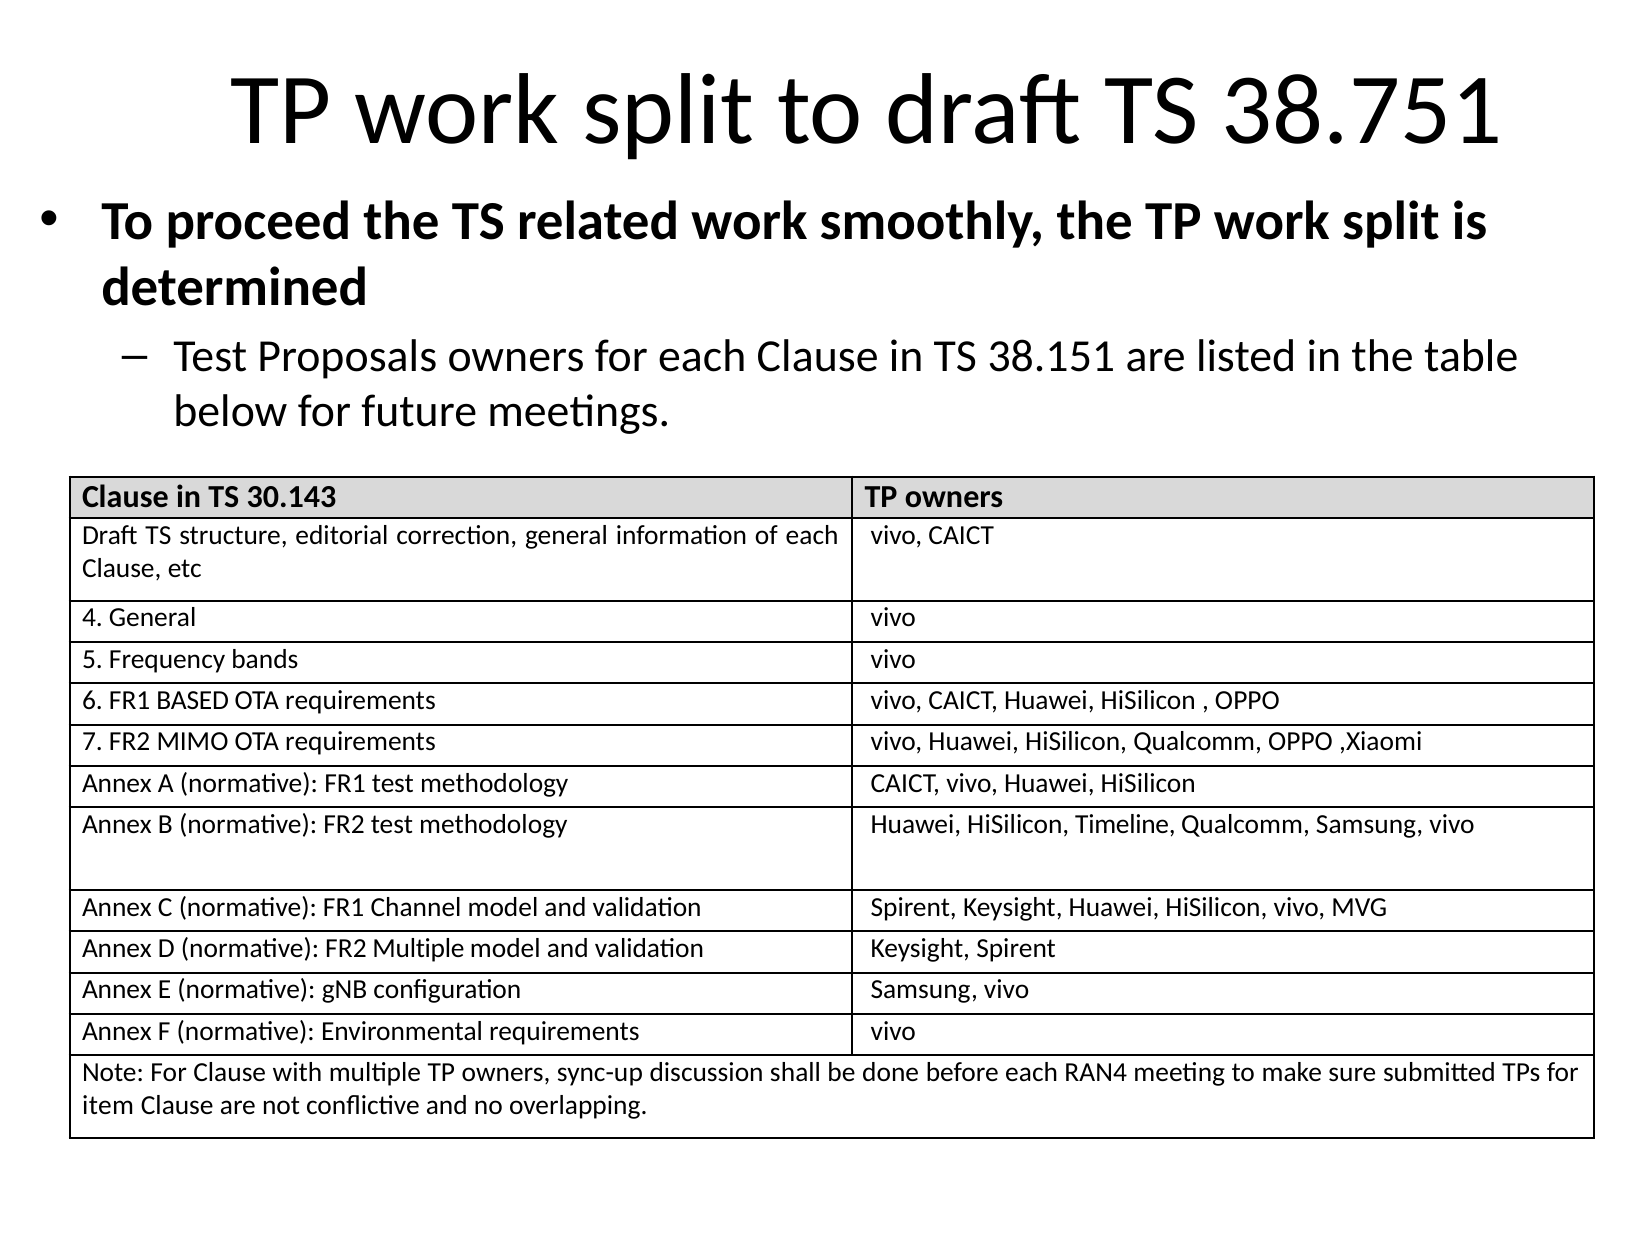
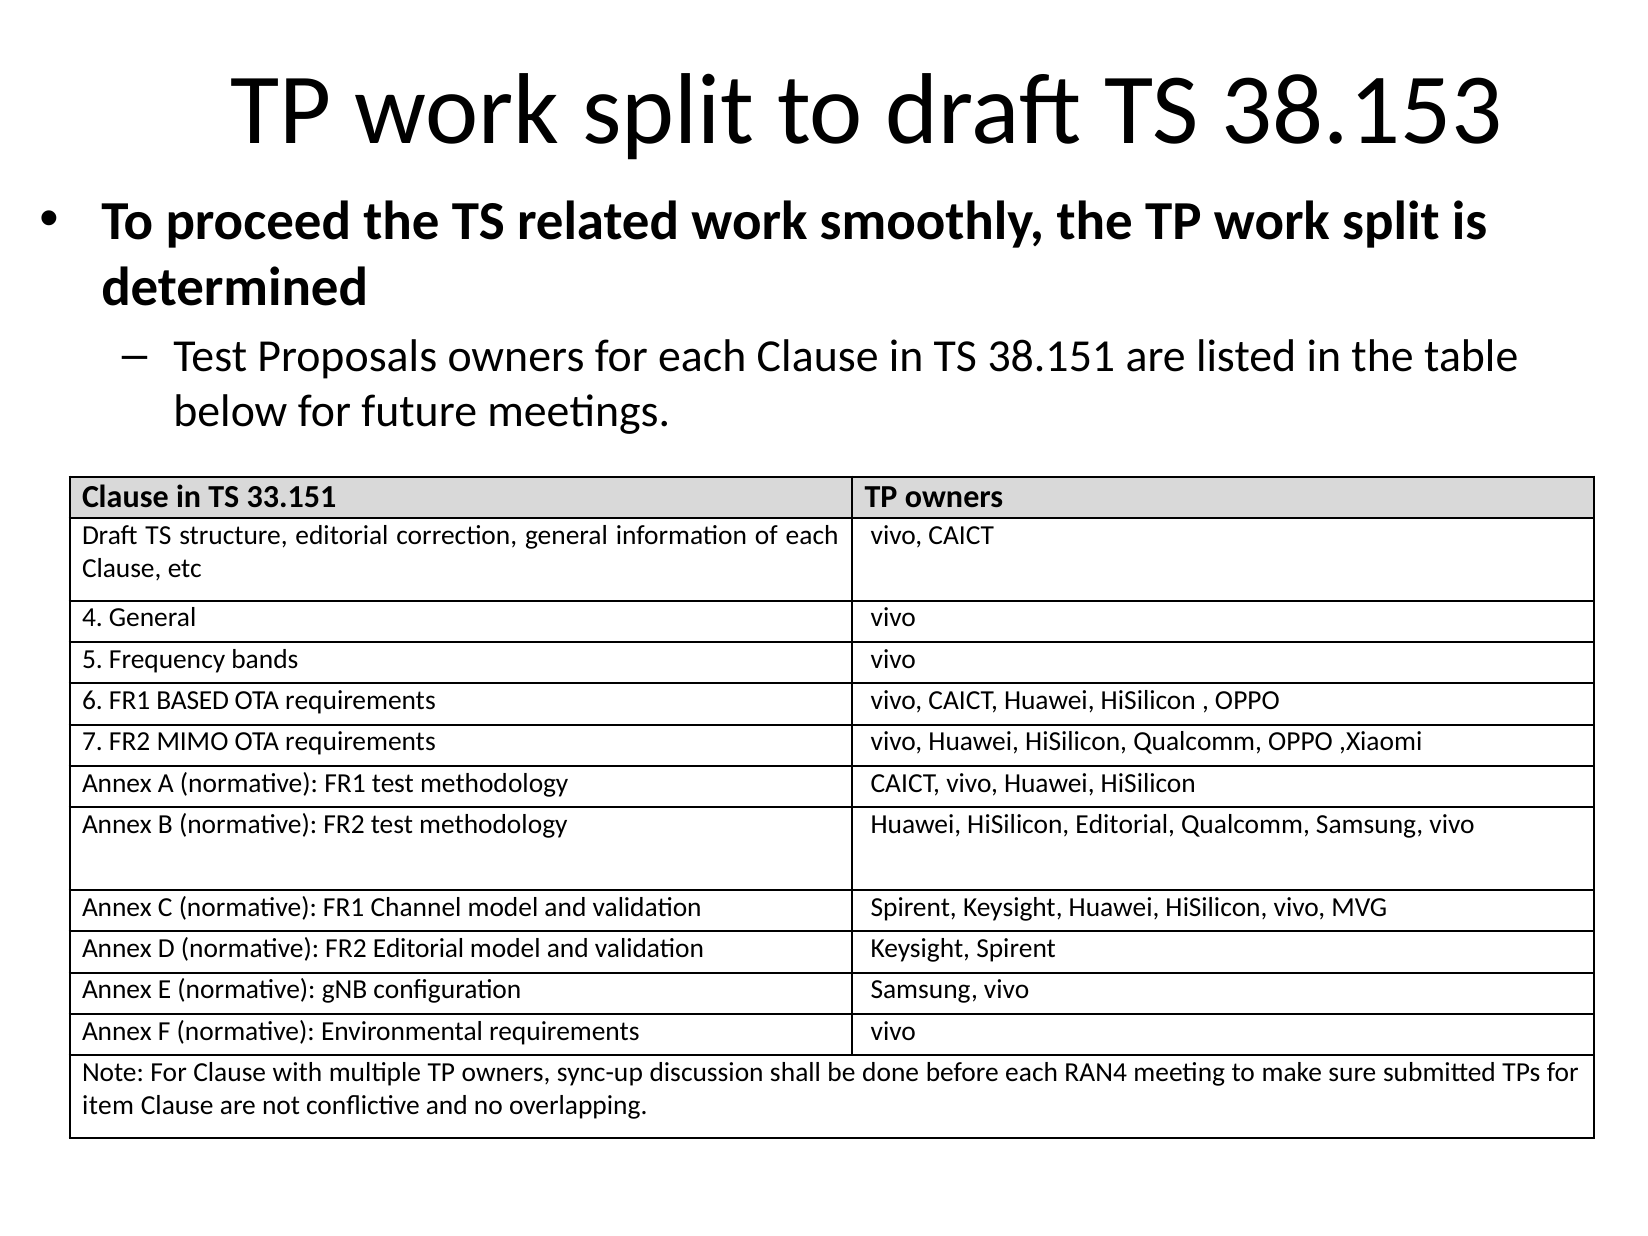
38.751: 38.751 -> 38.153
30.143: 30.143 -> 33.151
HiSilicon Timeline: Timeline -> Editorial
FR2 Multiple: Multiple -> Editorial
